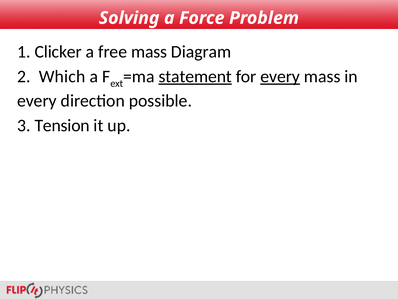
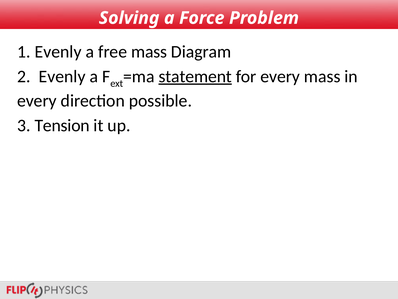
1 Clicker: Clicker -> Evenly
2 Which: Which -> Evenly
every at (280, 76) underline: present -> none
